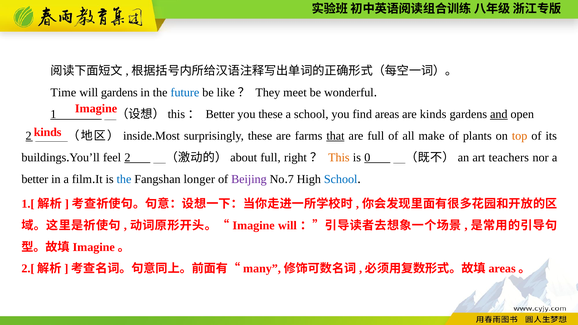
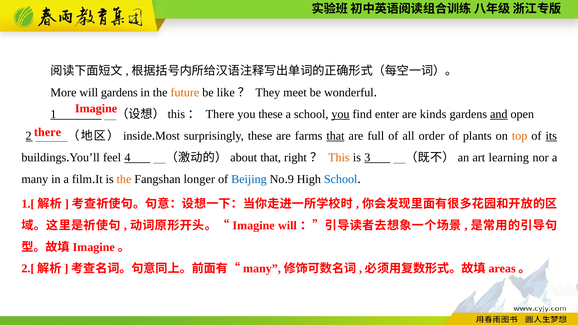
Time: Time -> More
future colour: blue -> orange
Better at (220, 114): Better -> There
you at (340, 114) underline: none -> present
areas: areas -> enter
kinds at (48, 132): kinds -> there
make: make -> order
its underline: none -> present
feel 2: 2 -> 4
full at (271, 157): full -> that
0: 0 -> 3
teachers: teachers -> learning
better at (35, 179): better -> many
the at (124, 179) colour: blue -> orange
Beijing colour: purple -> blue
7: 7 -> 9
